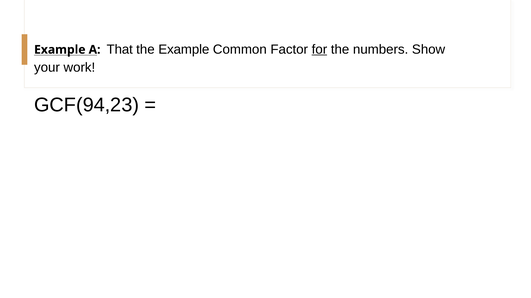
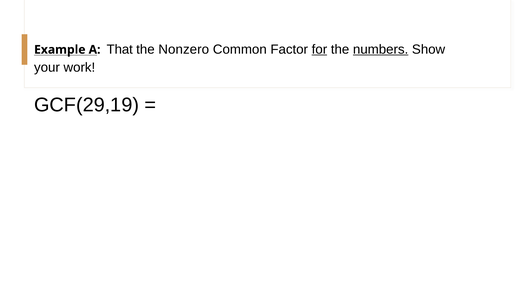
the Example: Example -> Nonzero
numbers underline: none -> present
GCF(94,23: GCF(94,23 -> GCF(29,19
